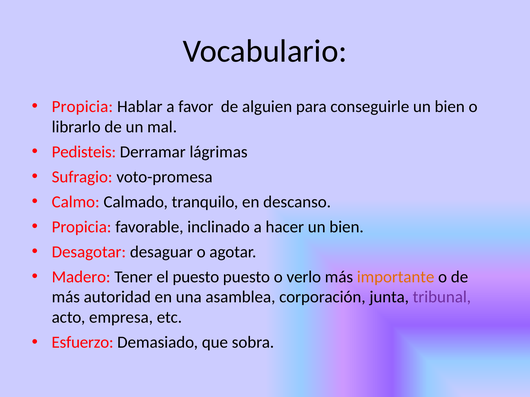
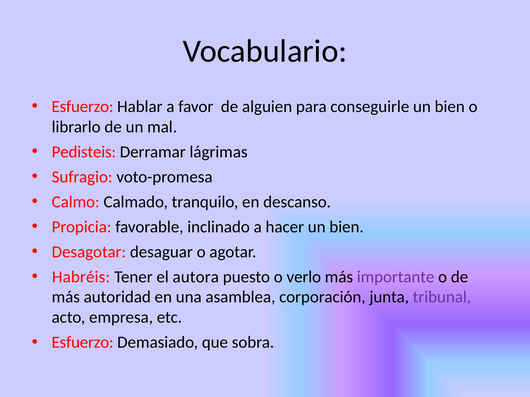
Propicia at (82, 107): Propicia -> Esfuerzo
Madero: Madero -> Habréis
el puesto: puesto -> autora
importante colour: orange -> purple
